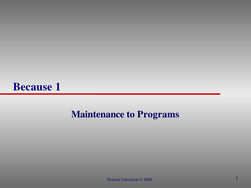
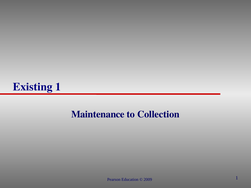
Because: Because -> Existing
Programs: Programs -> Collection
